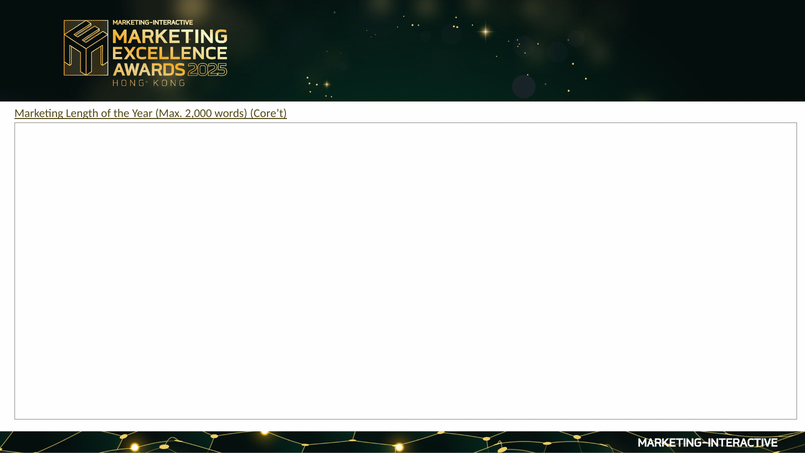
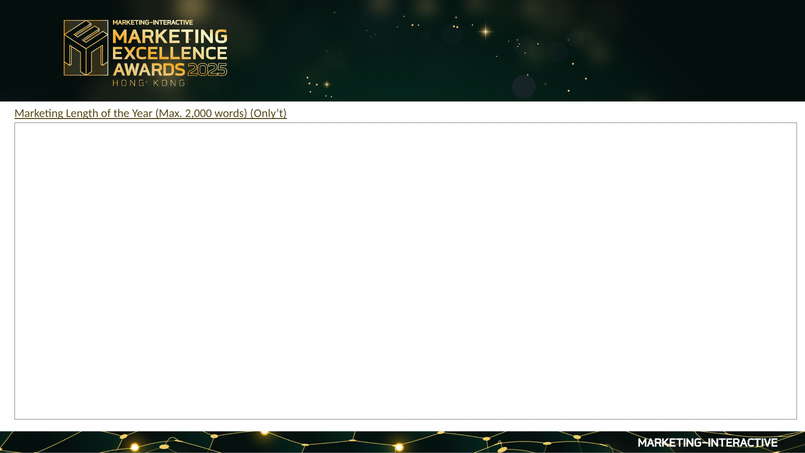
Core’t: Core’t -> Only’t
